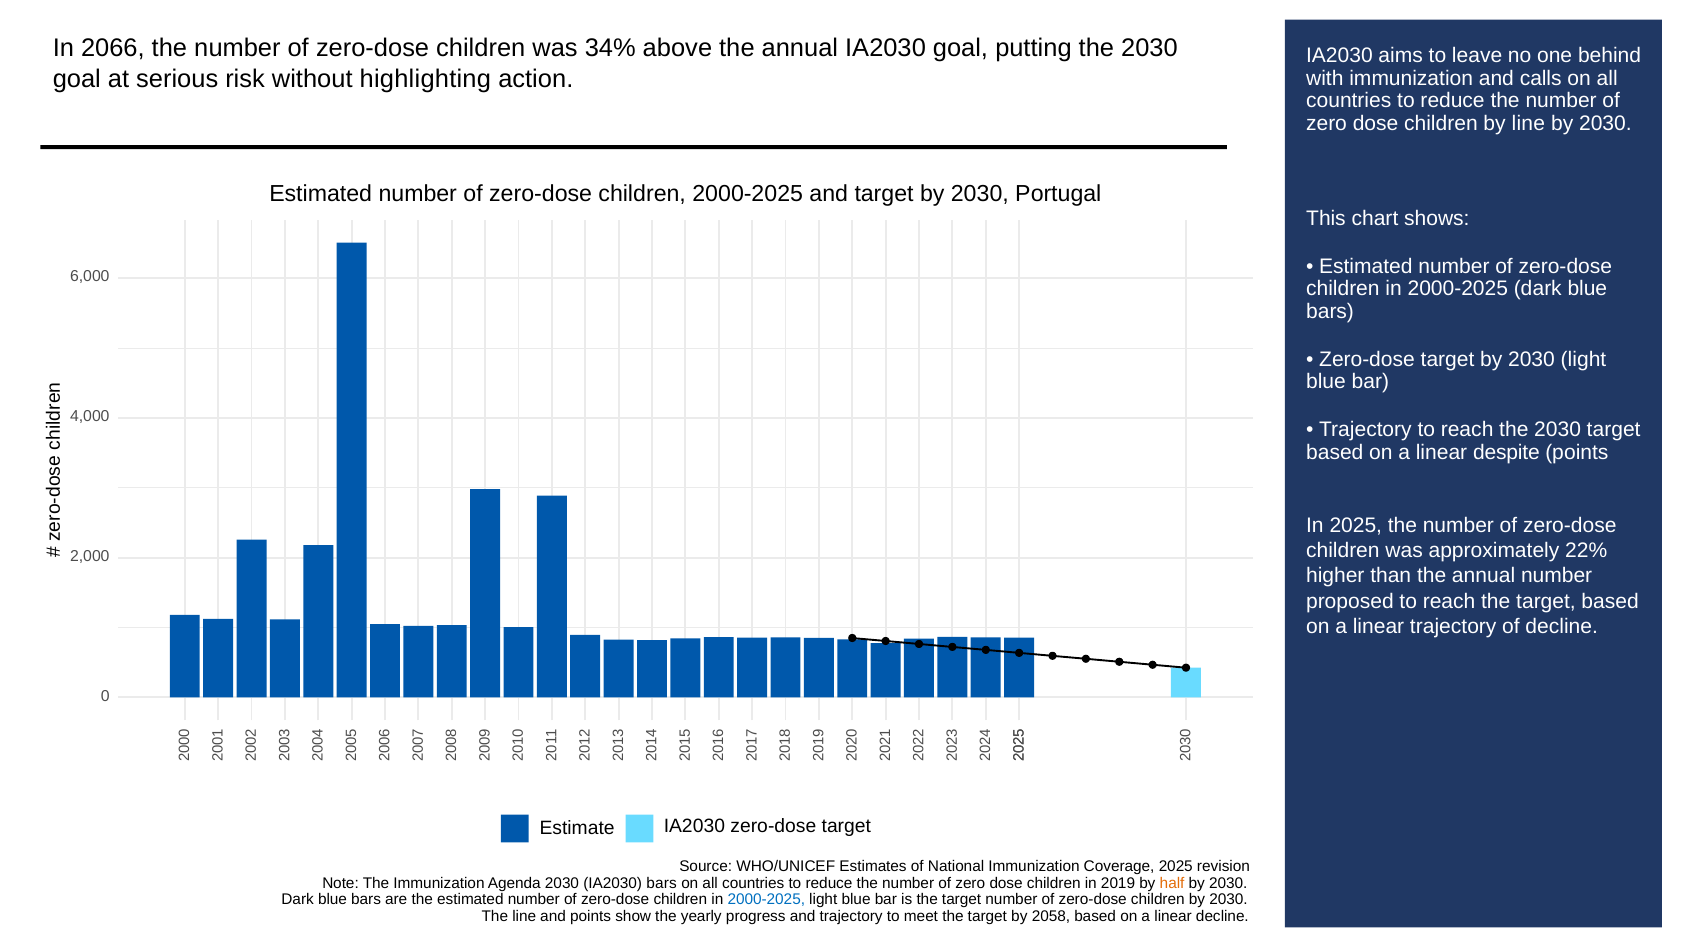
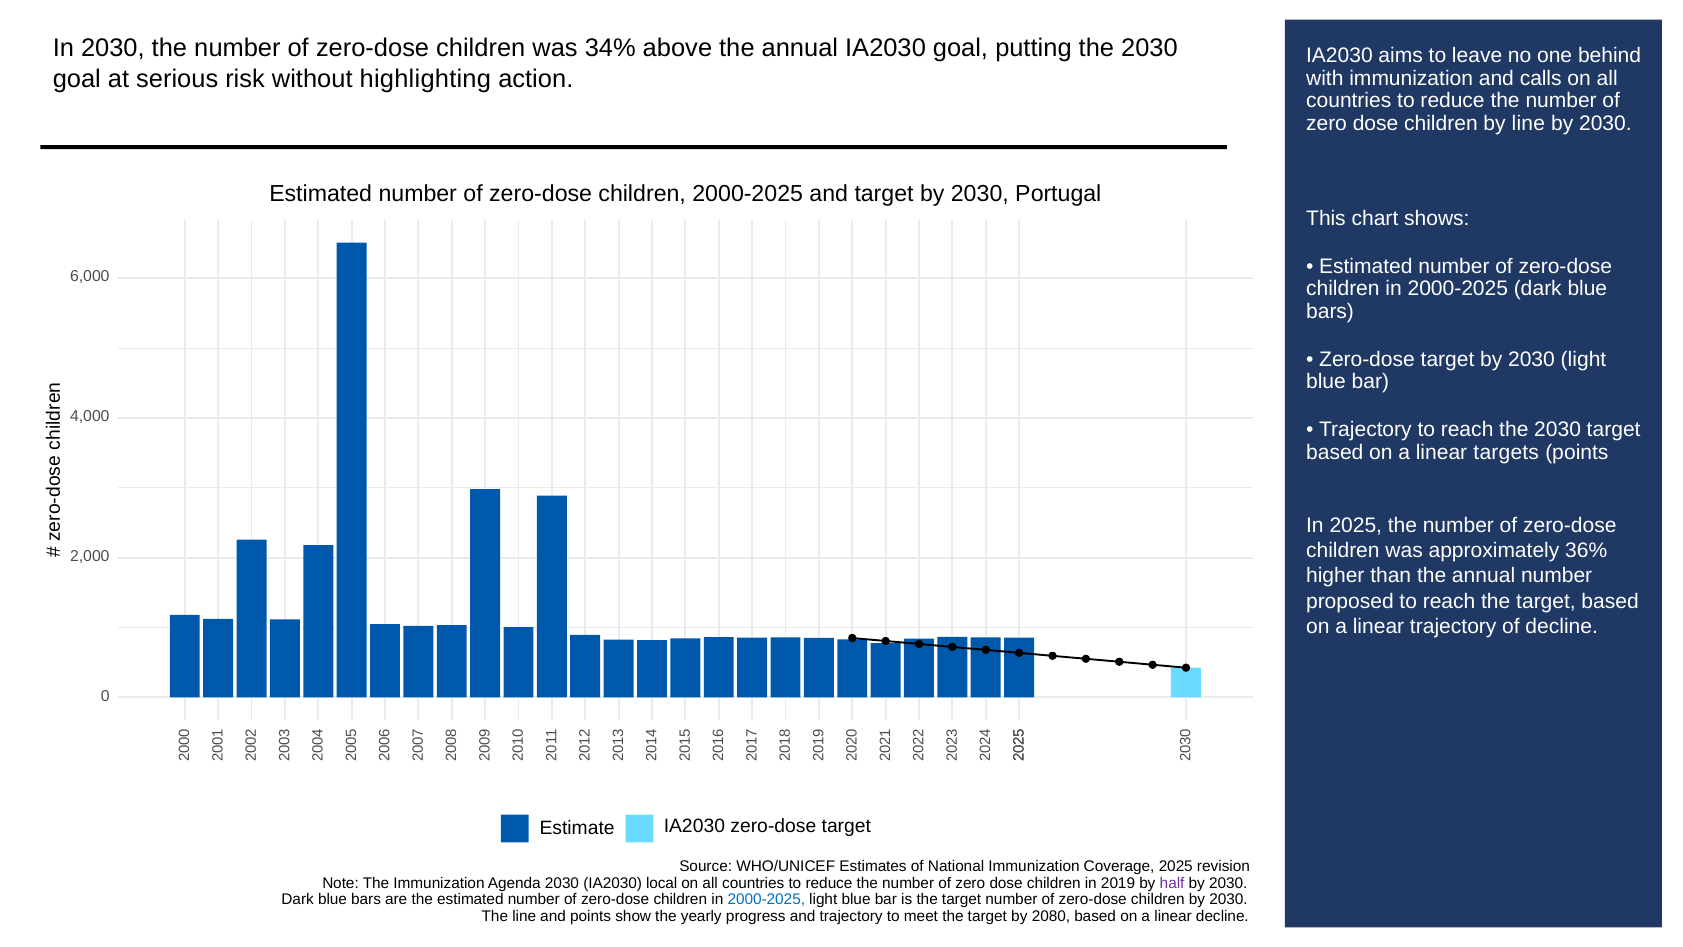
In 2066: 2066 -> 2030
despite: despite -> targets
22%: 22% -> 36%
IA2030 bars: bars -> local
half colour: orange -> purple
2058: 2058 -> 2080
